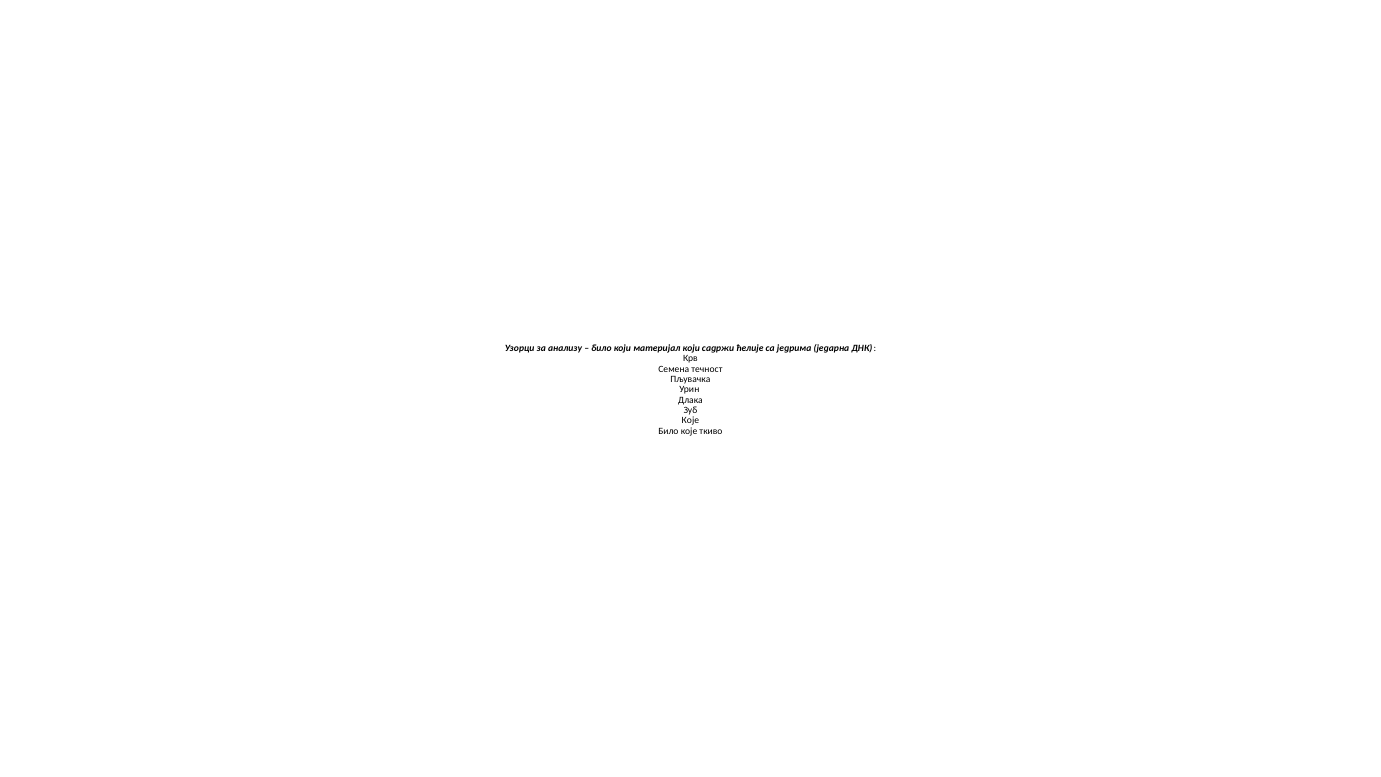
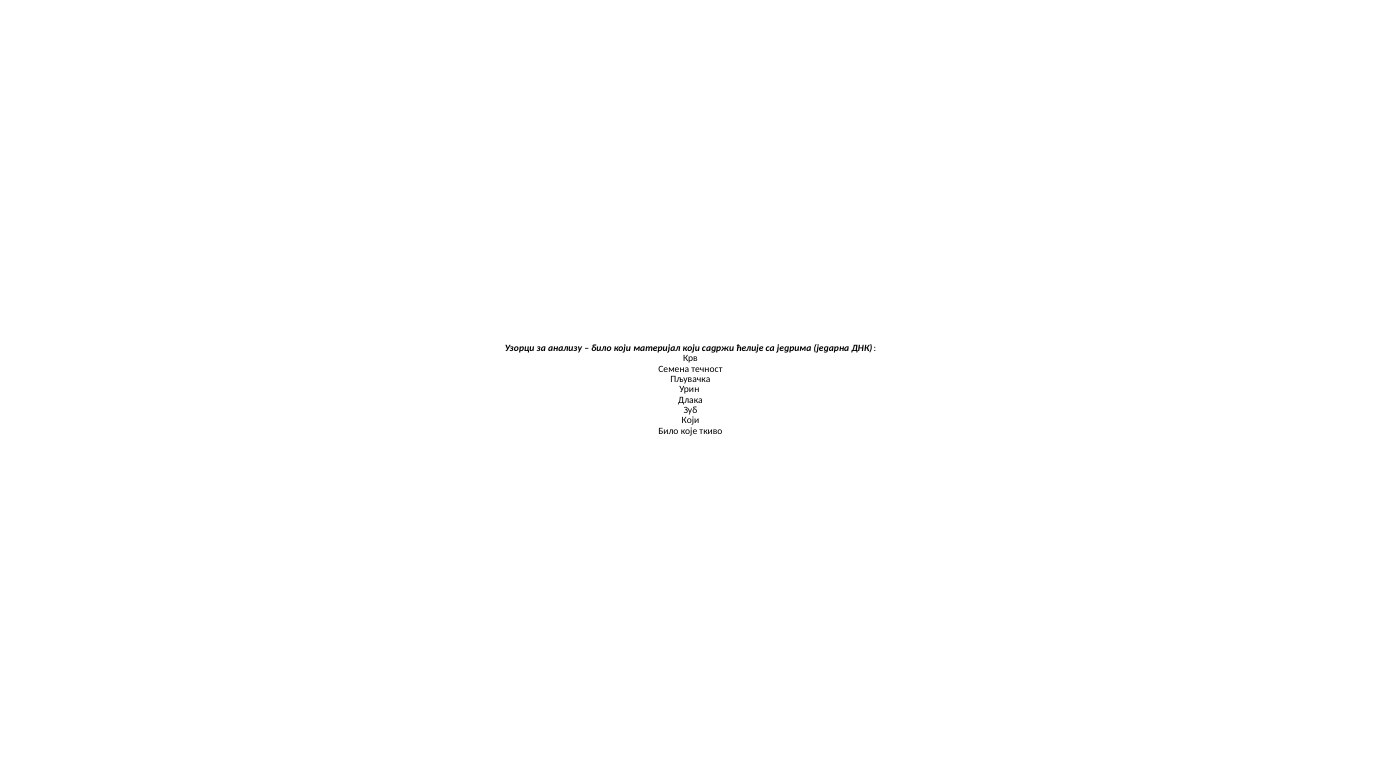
Које at (690, 421): Које -> Који
